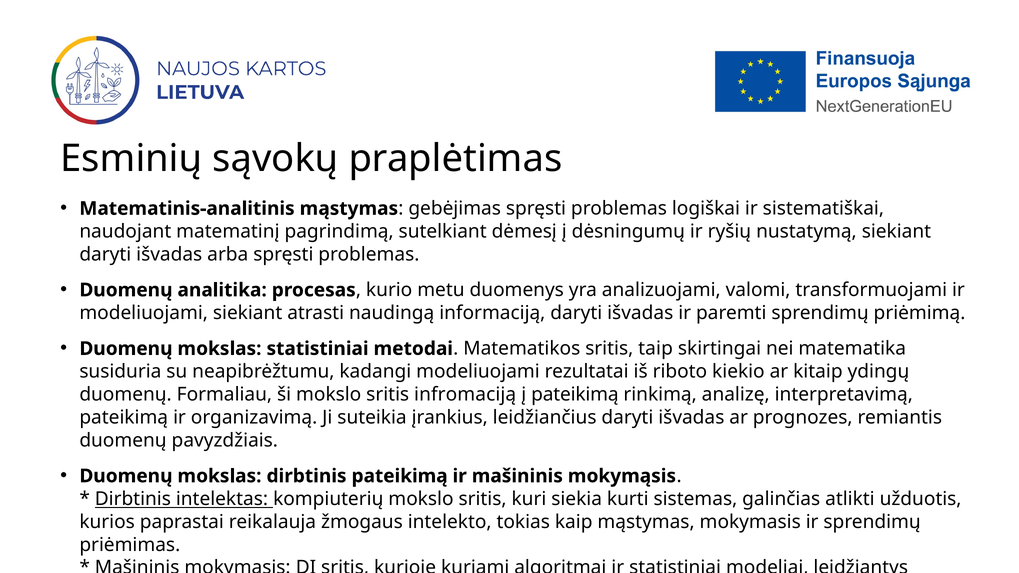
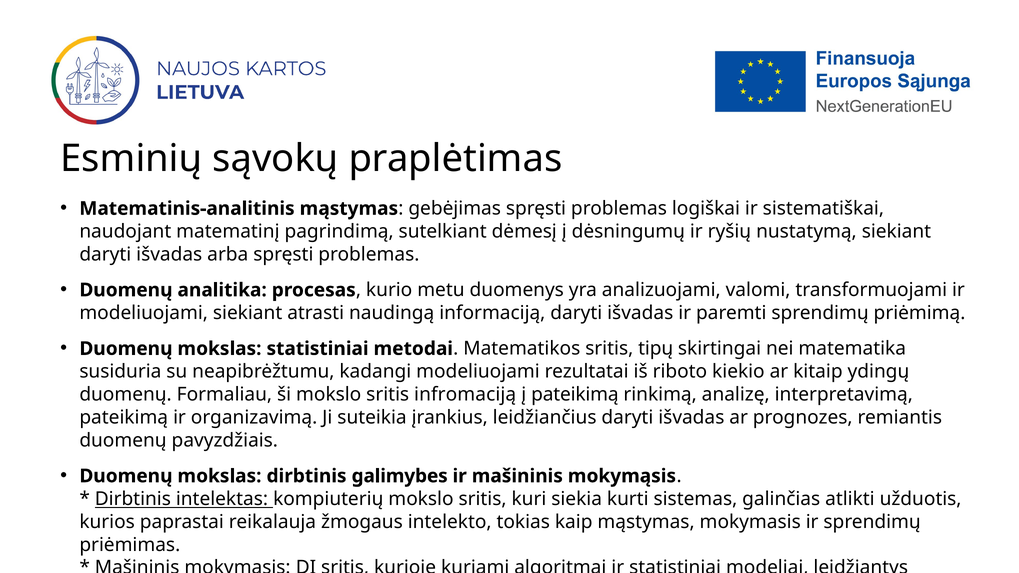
taip: taip -> tipų
dirbtinis pateikimą: pateikimą -> galimybes
